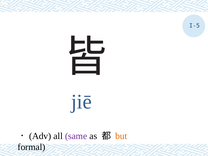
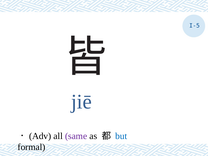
but colour: orange -> blue
